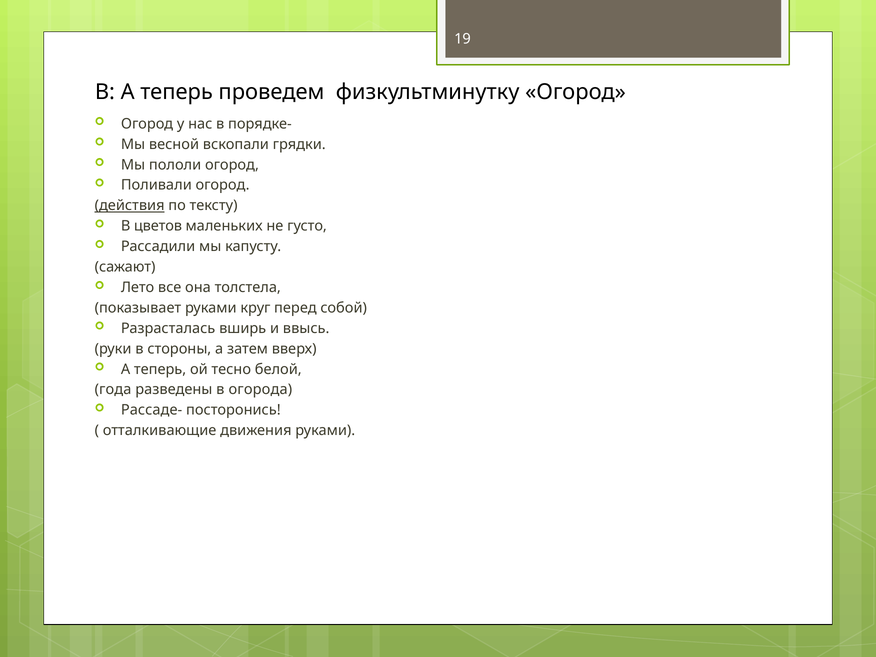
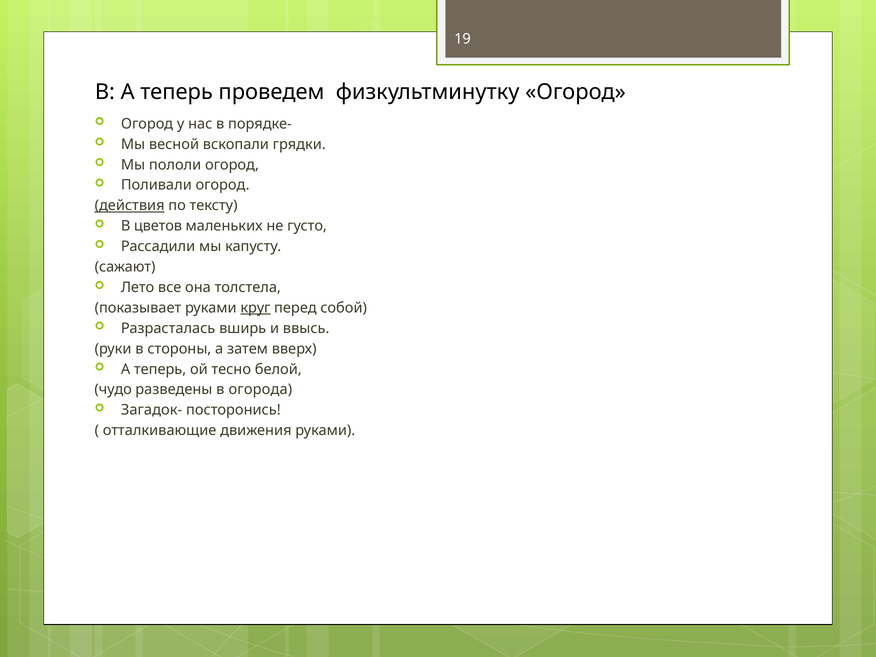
круг underline: none -> present
года: года -> чудо
Рассаде-: Рассаде- -> Загадок-
